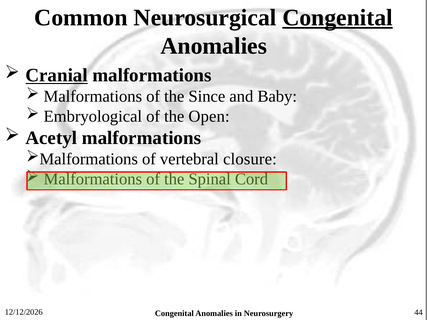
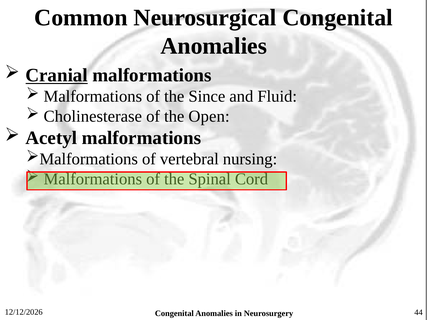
Congenital at (338, 18) underline: present -> none
Baby: Baby -> Fluid
Embryological: Embryological -> Cholinesterase
closure: closure -> nursing
